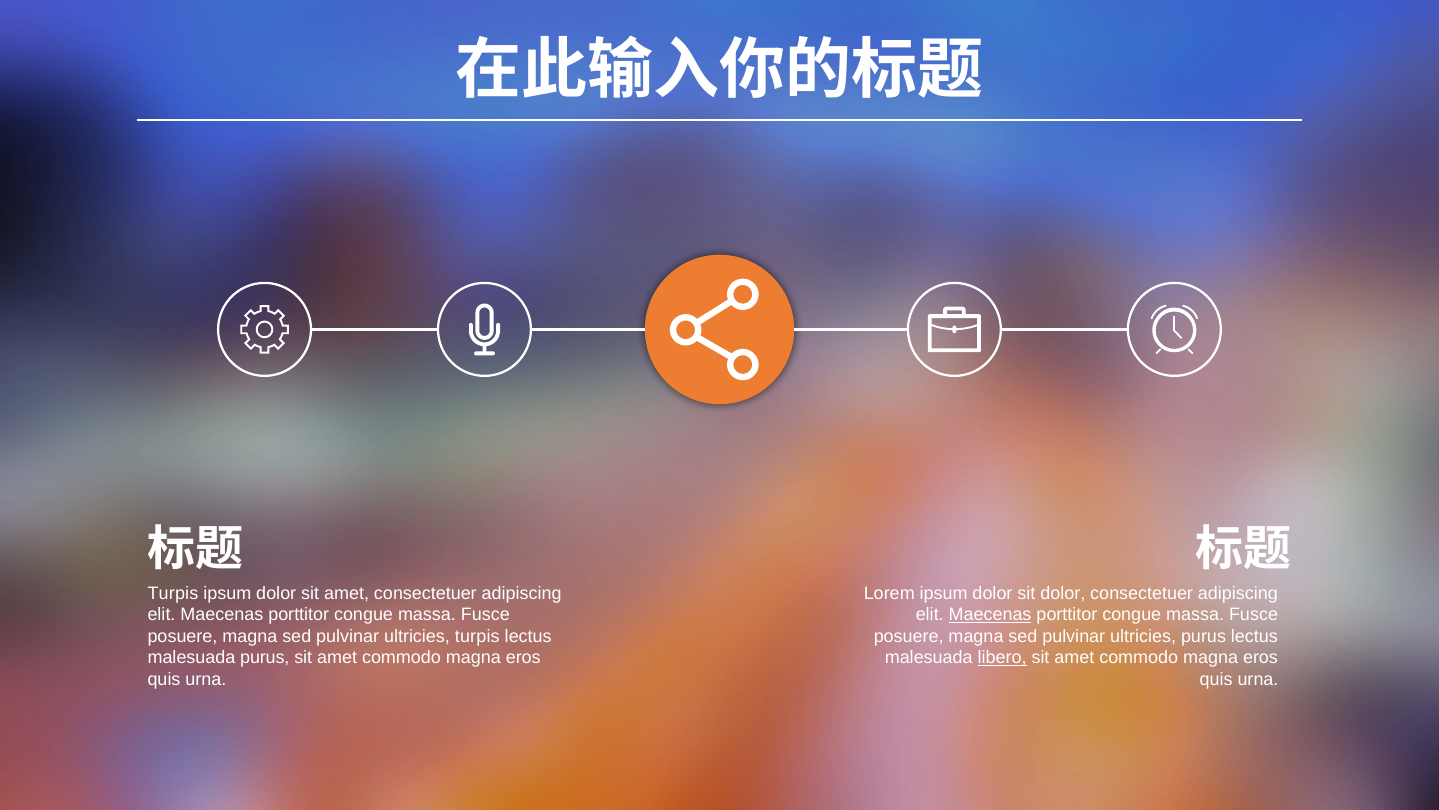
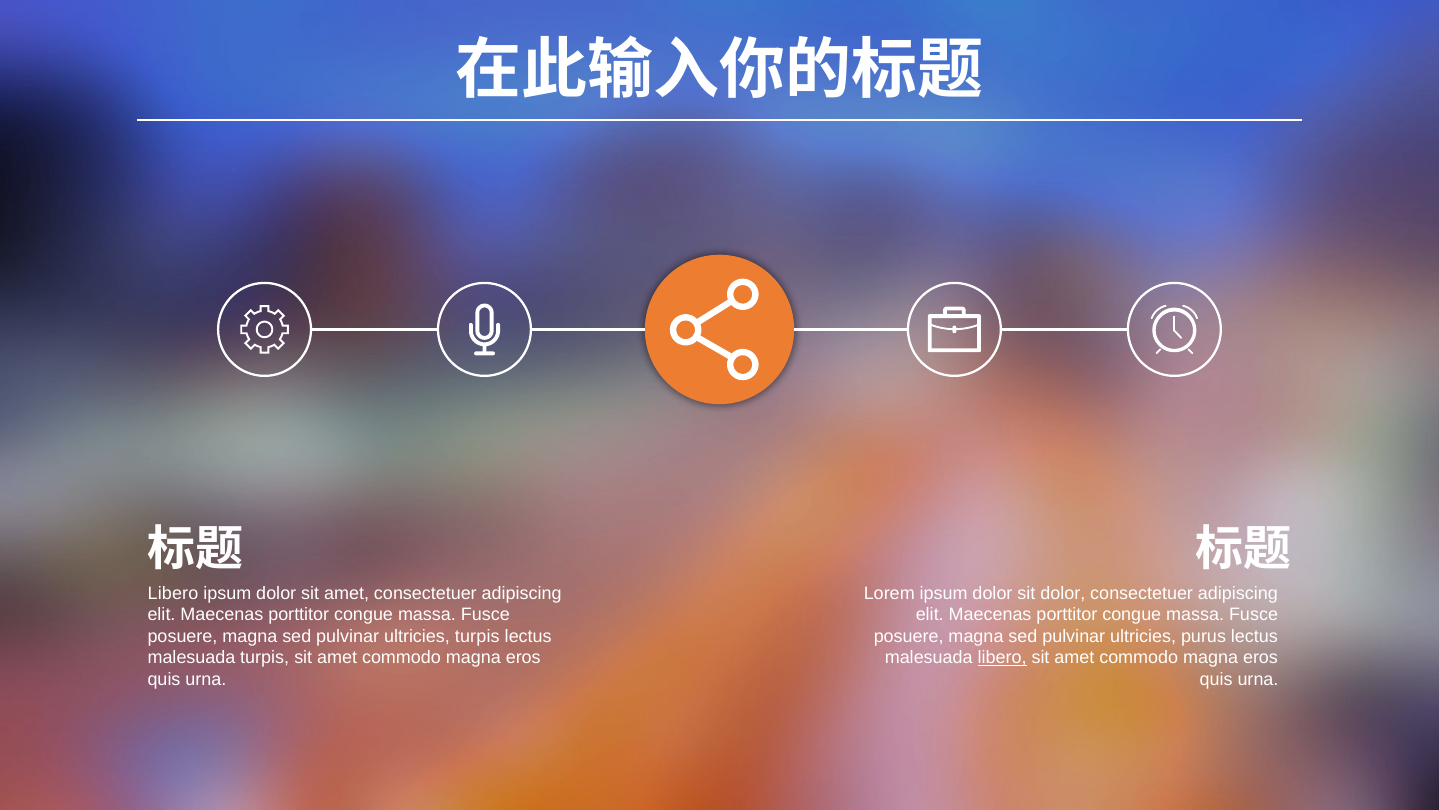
Turpis at (173, 593): Turpis -> Libero
Maecenas at (990, 614) underline: present -> none
malesuada purus: purus -> turpis
